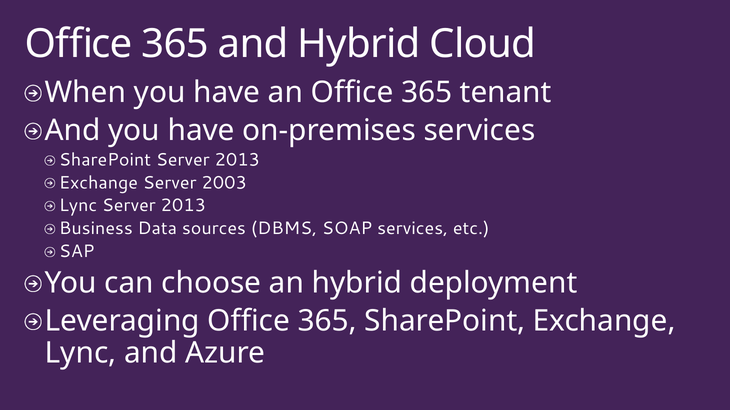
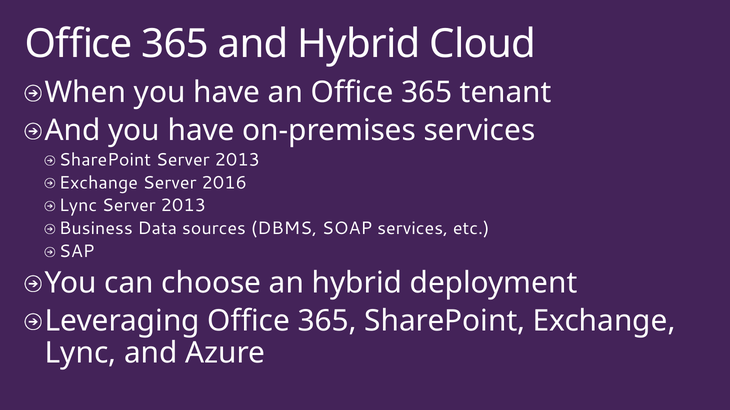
2003: 2003 -> 2016
